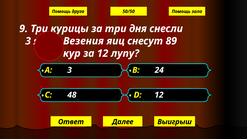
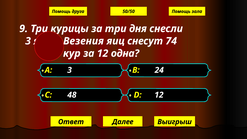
89: 89 -> 74
лупу: лупу -> одна
